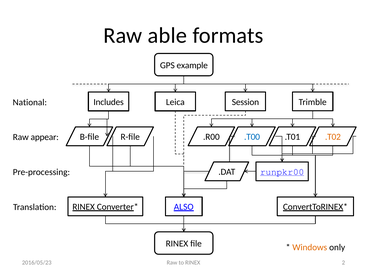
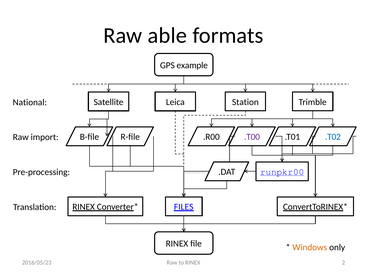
Includes: Includes -> Satellite
Session: Session -> Station
.T00 colour: blue -> purple
.T02 colour: orange -> blue
appear: appear -> import
ALSO: ALSO -> FILES
